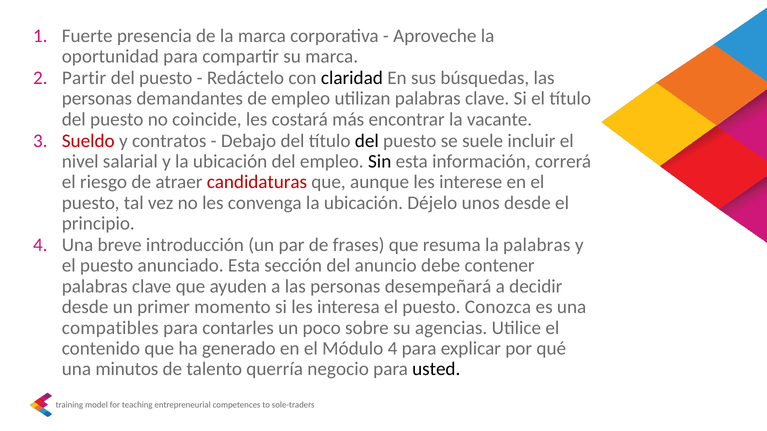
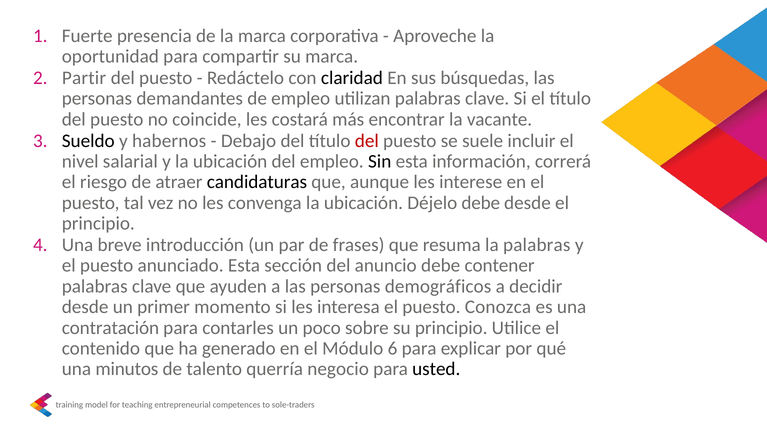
Sueldo colour: red -> black
contratos: contratos -> habernos
del at (367, 141) colour: black -> red
candidaturas colour: red -> black
Déjelo unos: unos -> debe
desempeñará: desempeñará -> demográficos
compatibles: compatibles -> contratación
su agencias: agencias -> principio
Módulo 4: 4 -> 6
